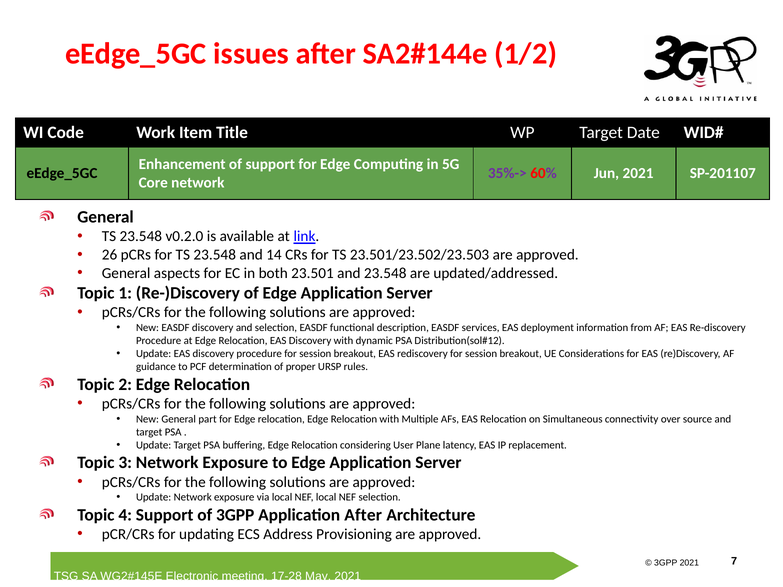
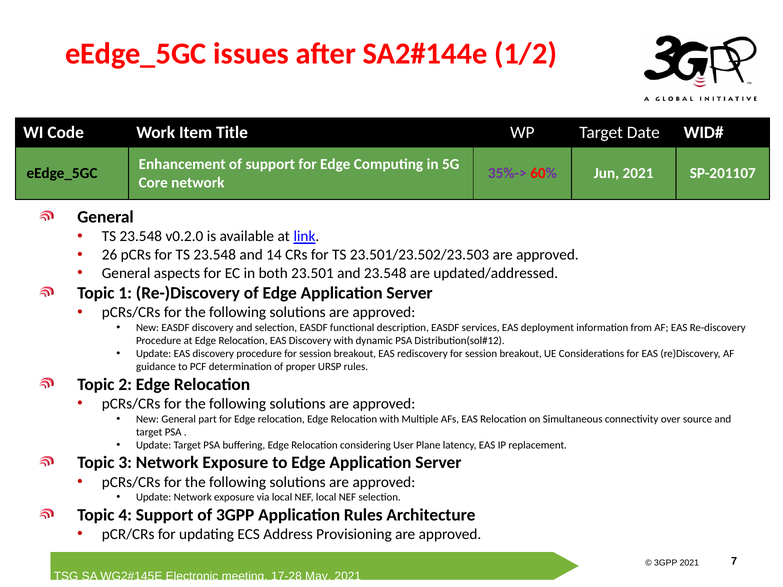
Application After: After -> Rules
